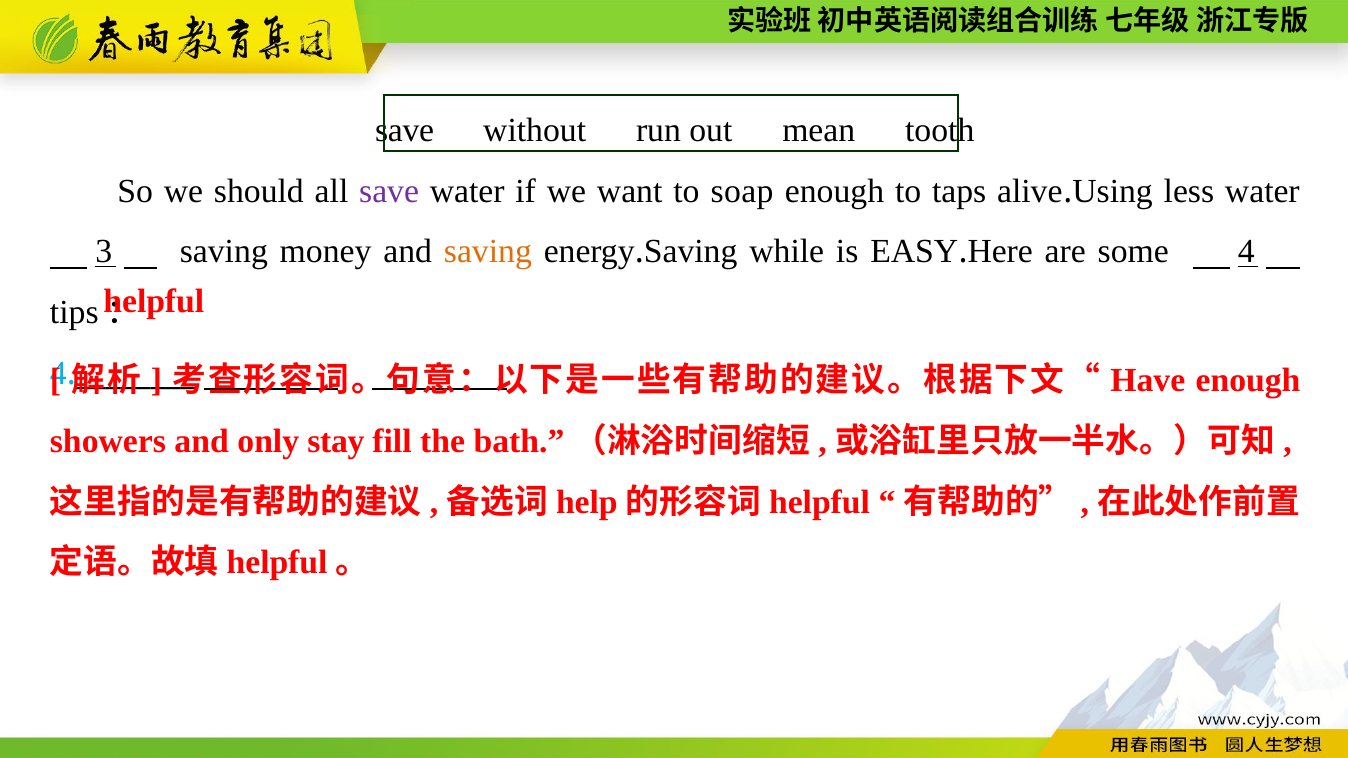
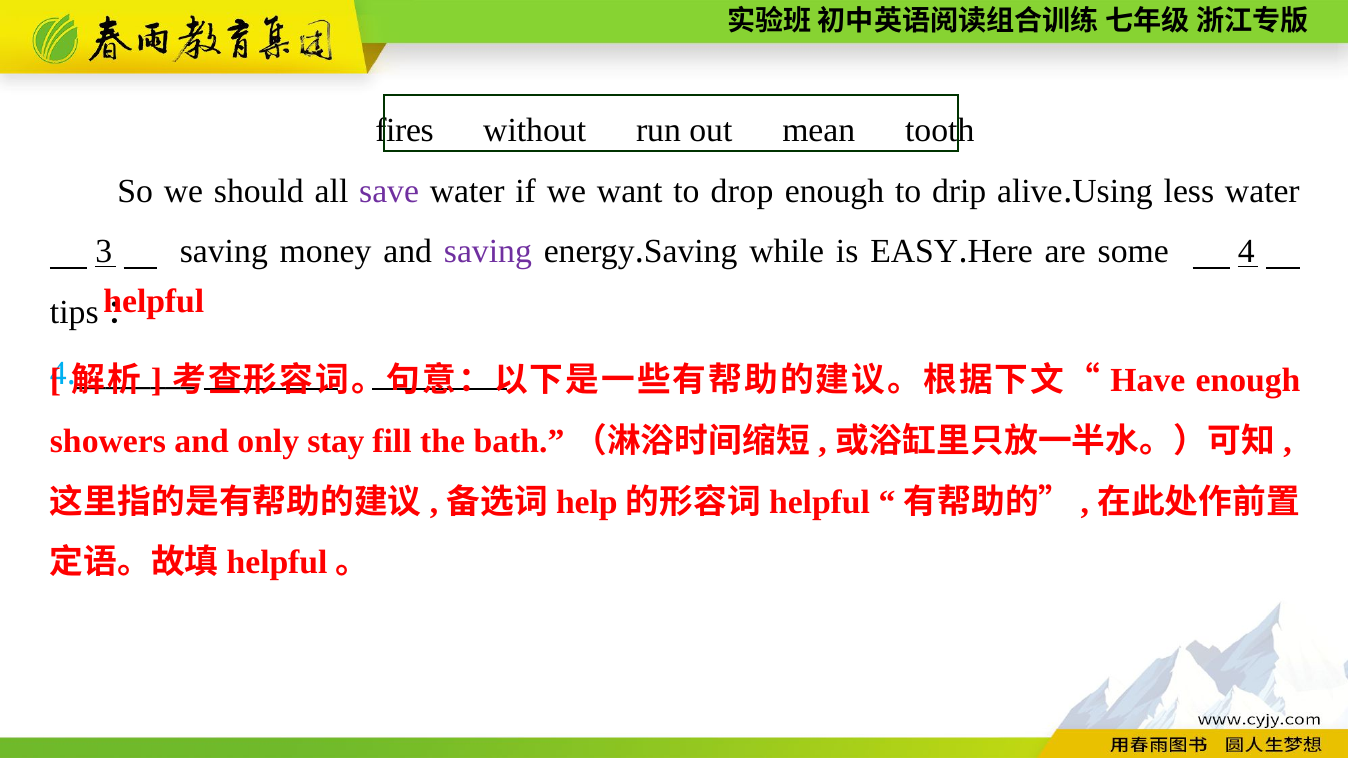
save at (405, 130): save -> fires
soap: soap -> drop
taps: taps -> drip
saving at (488, 252) colour: orange -> purple
